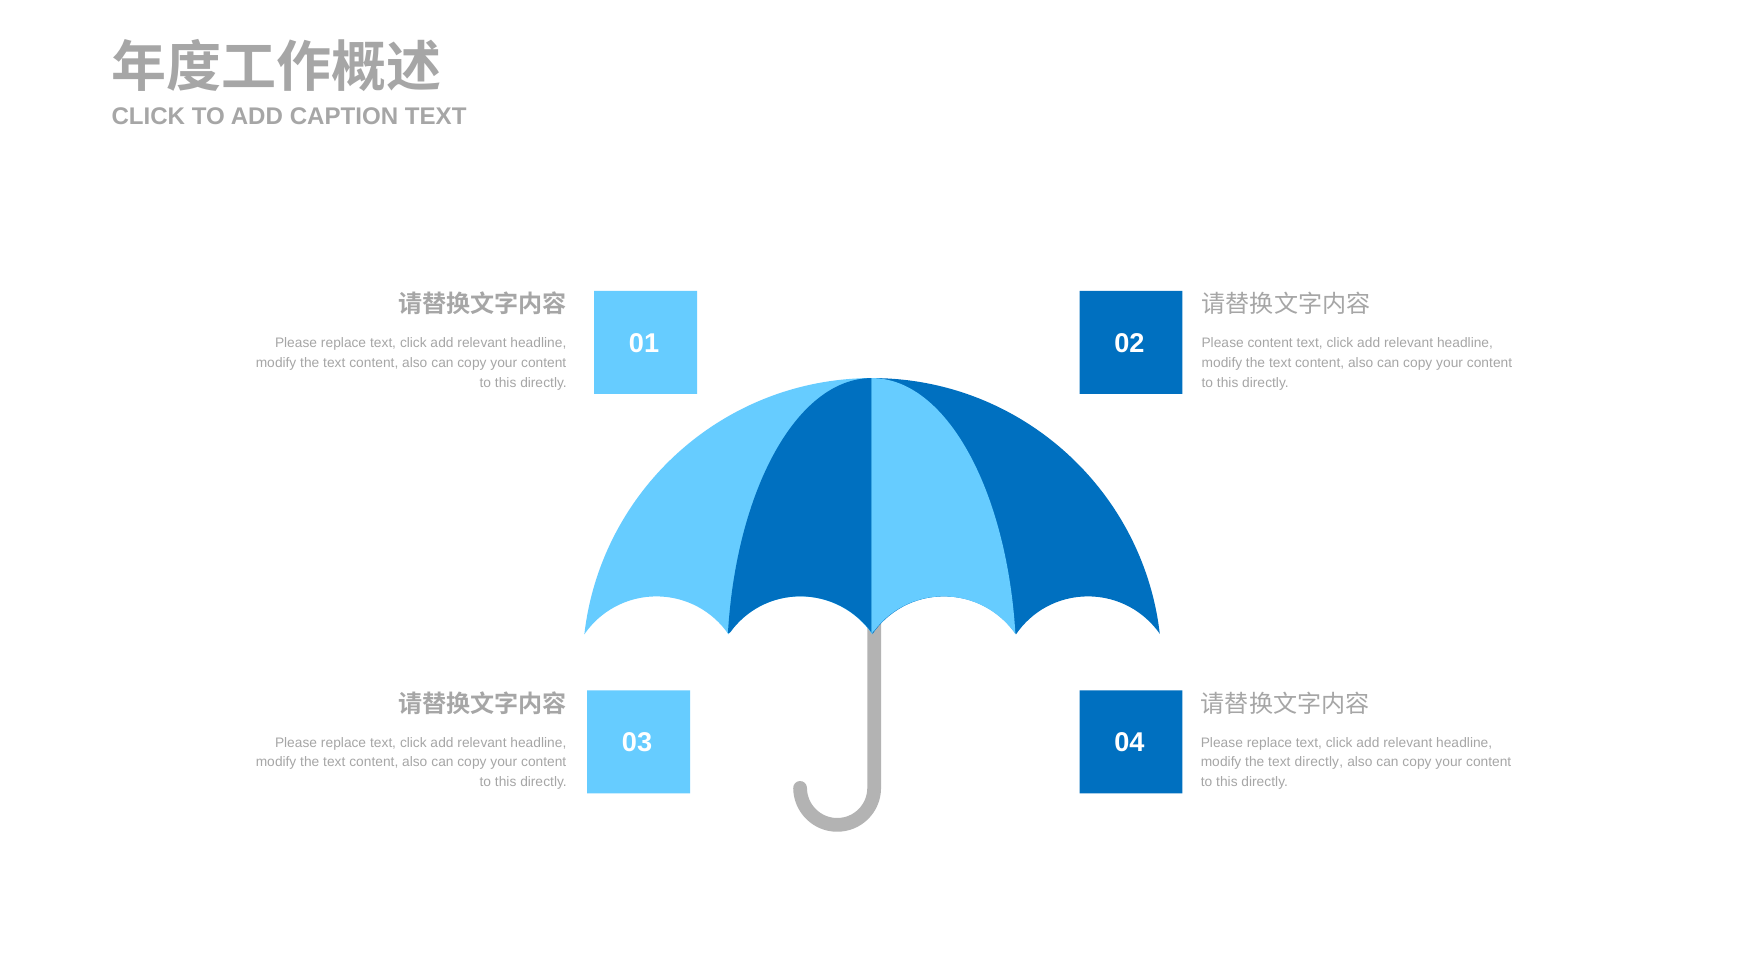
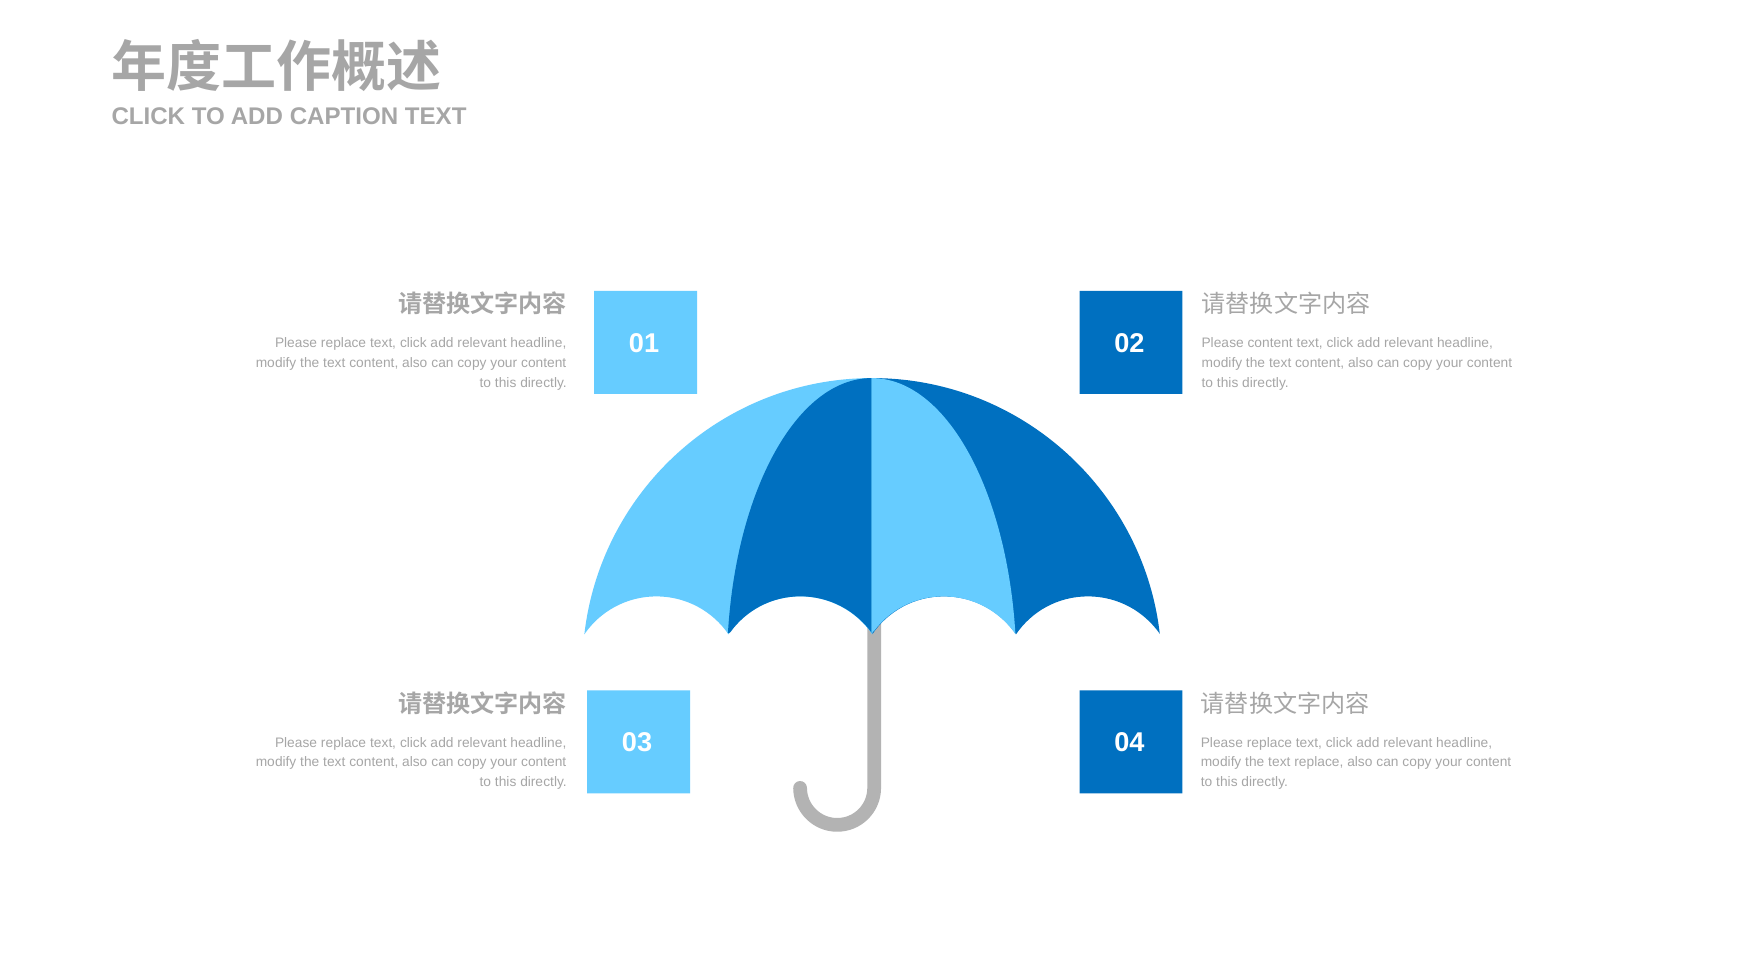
text directly: directly -> replace
